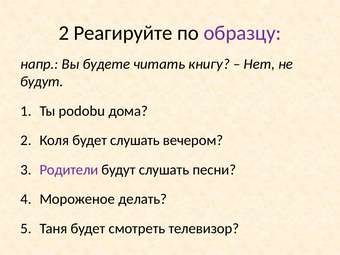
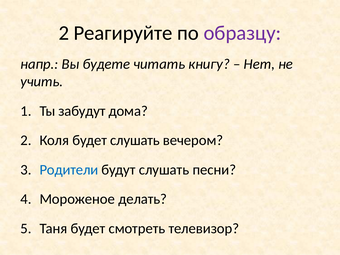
будут at (42, 82): будут -> учить
podobu: podobu -> забудут
Родители colour: purple -> blue
